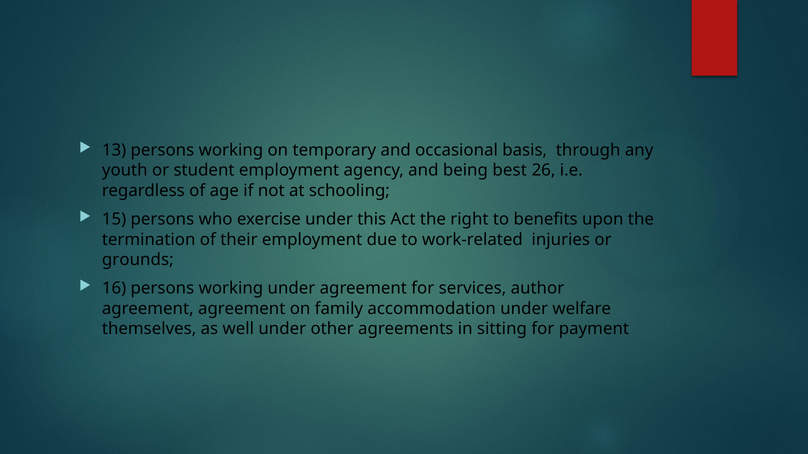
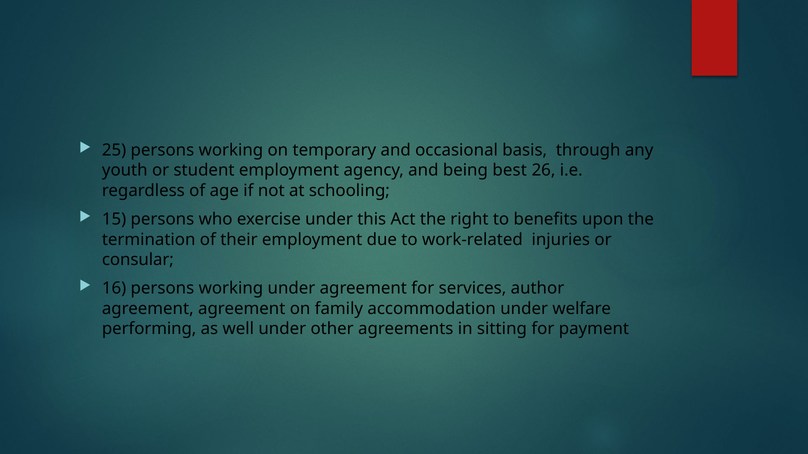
13: 13 -> 25
grounds: grounds -> consular
themselves: themselves -> performing
